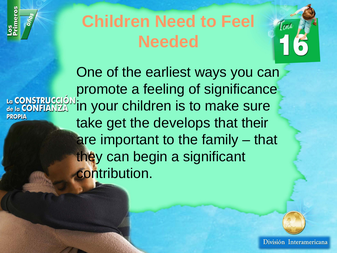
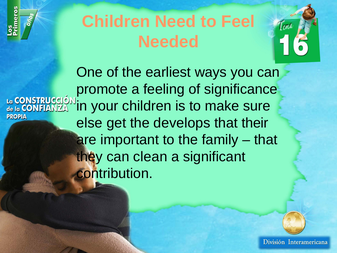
take: take -> else
begin: begin -> clean
